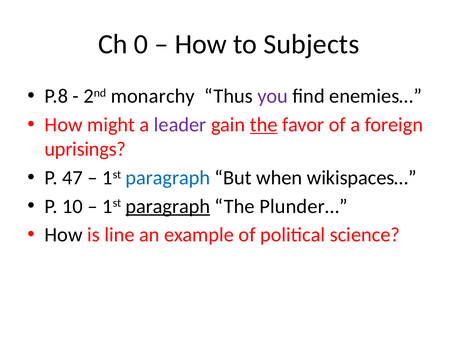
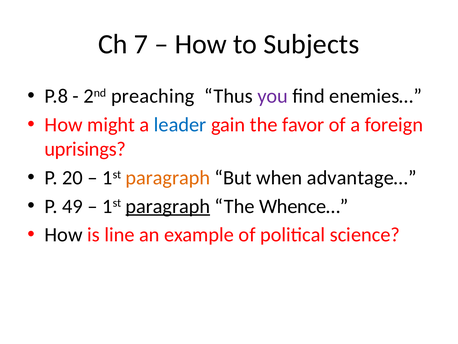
0: 0 -> 7
monarchy: monarchy -> preaching
leader colour: purple -> blue
the at (264, 125) underline: present -> none
47: 47 -> 20
paragraph at (168, 178) colour: blue -> orange
wikispaces…: wikispaces… -> advantage…
10: 10 -> 49
Plunder…: Plunder… -> Whence…
